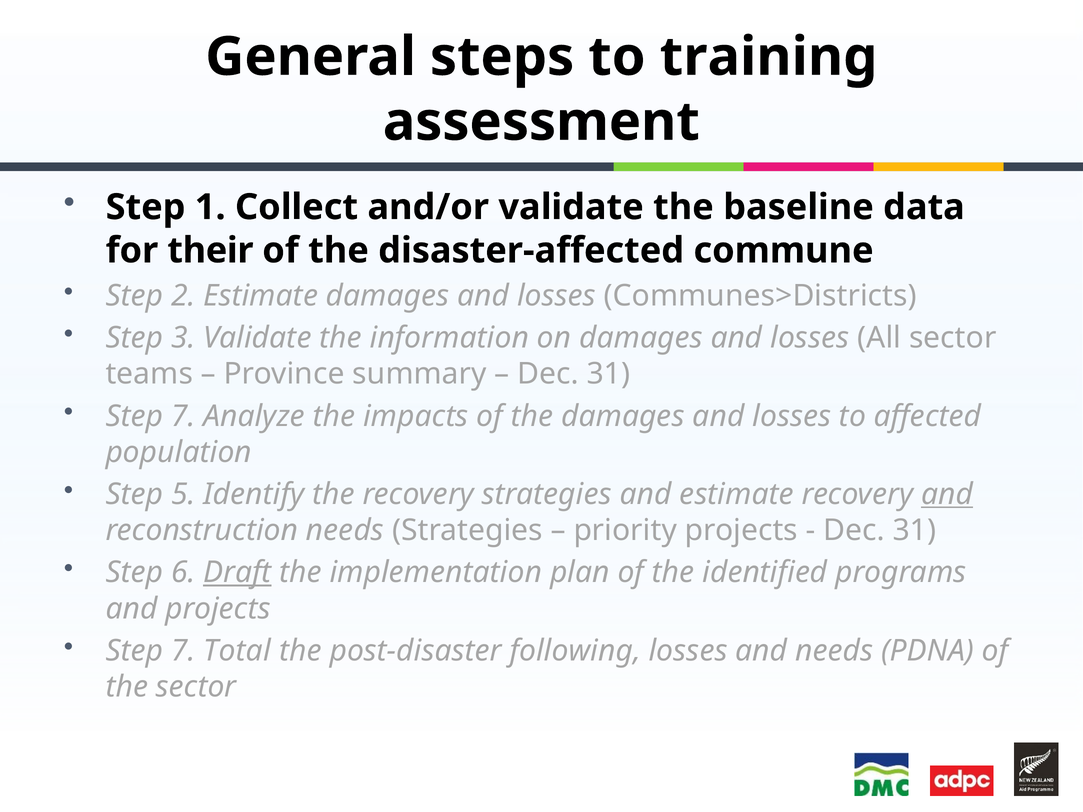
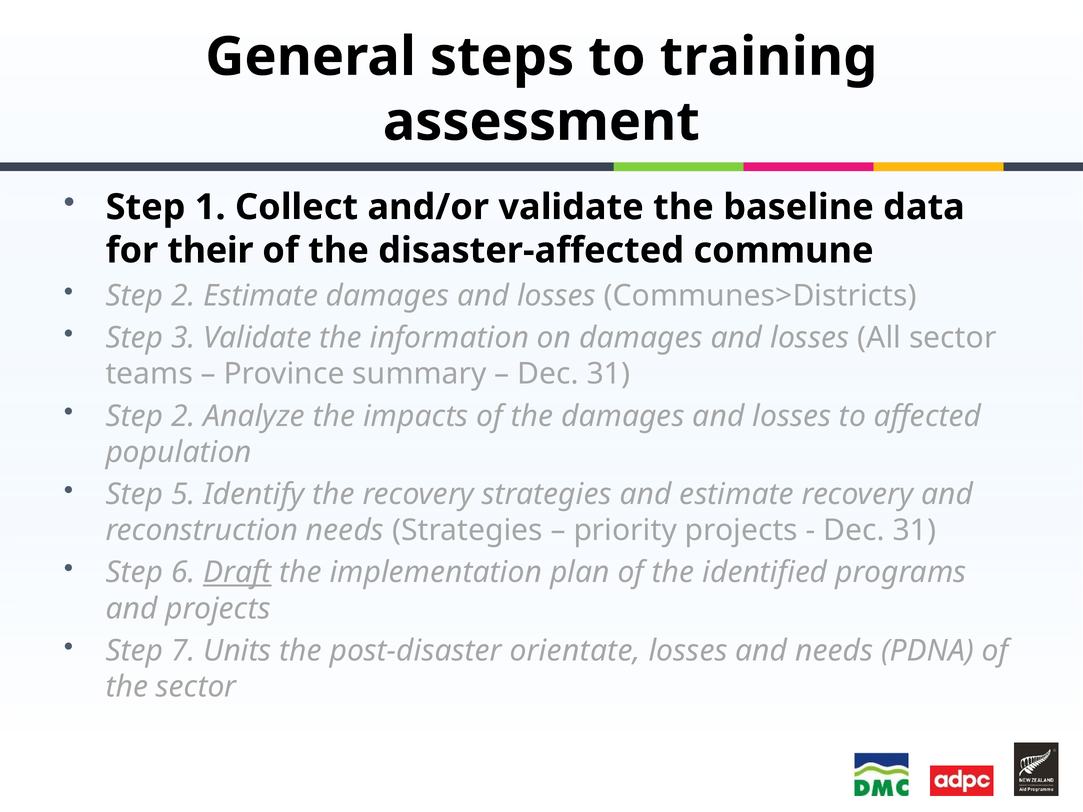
7 at (183, 416): 7 -> 2
and at (947, 494) underline: present -> none
Total: Total -> Units
following: following -> orientate
